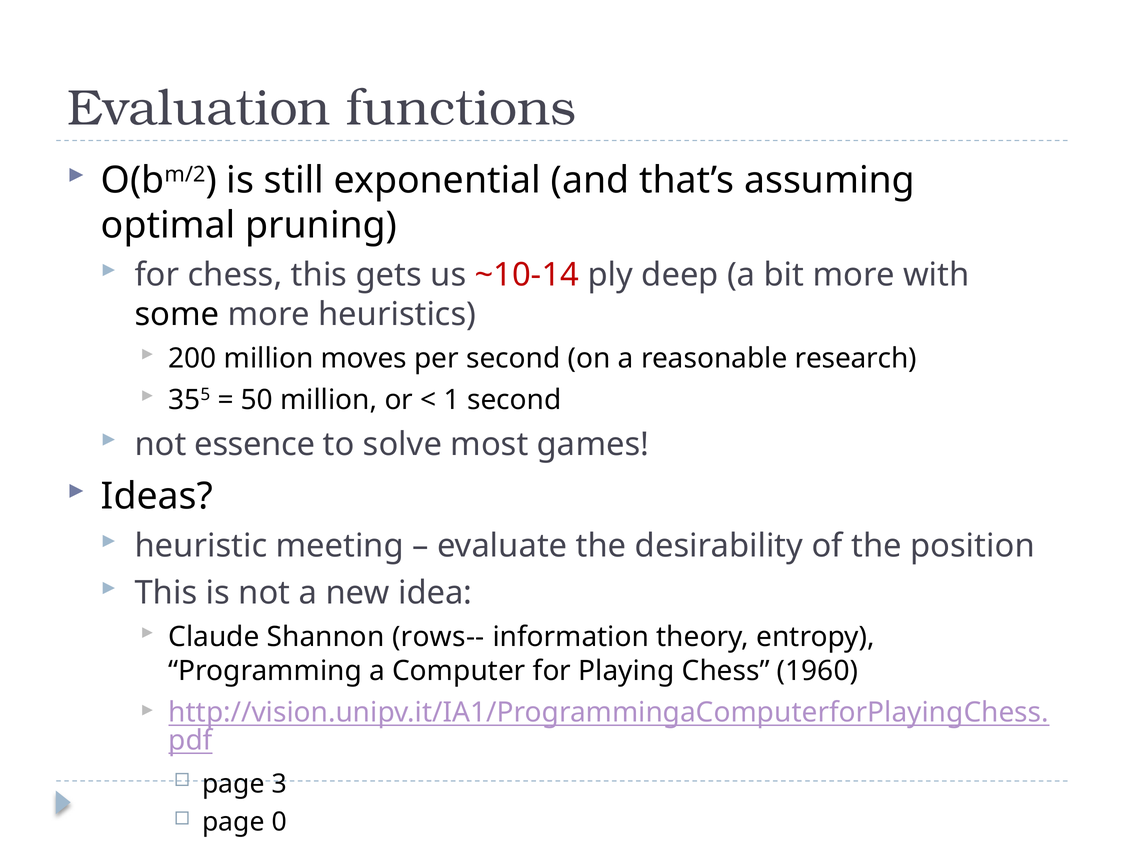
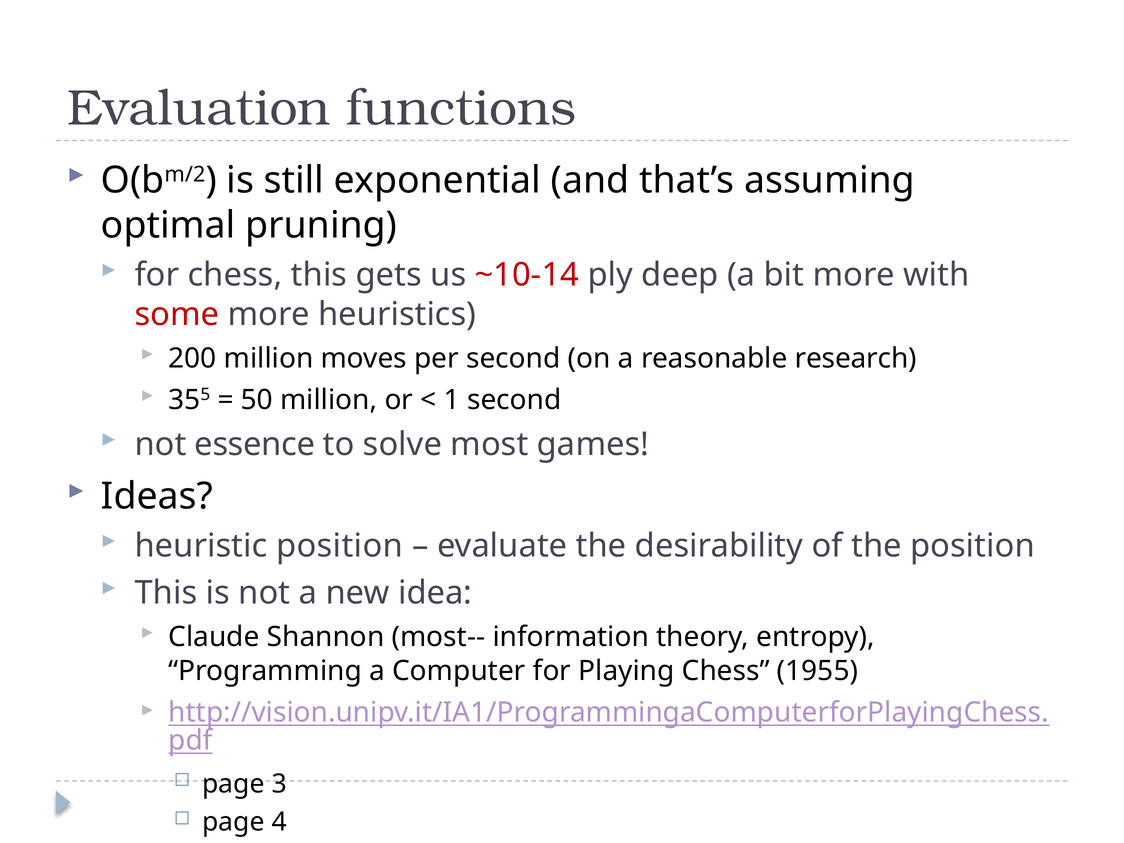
some colour: black -> red
heuristic meeting: meeting -> position
rows--: rows-- -> most--
1960: 1960 -> 1955
0: 0 -> 4
